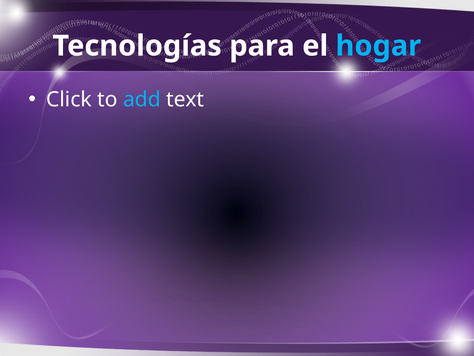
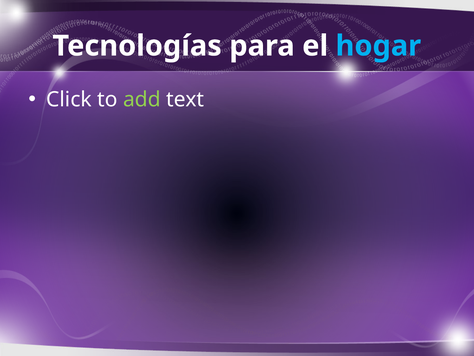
add colour: light blue -> light green
